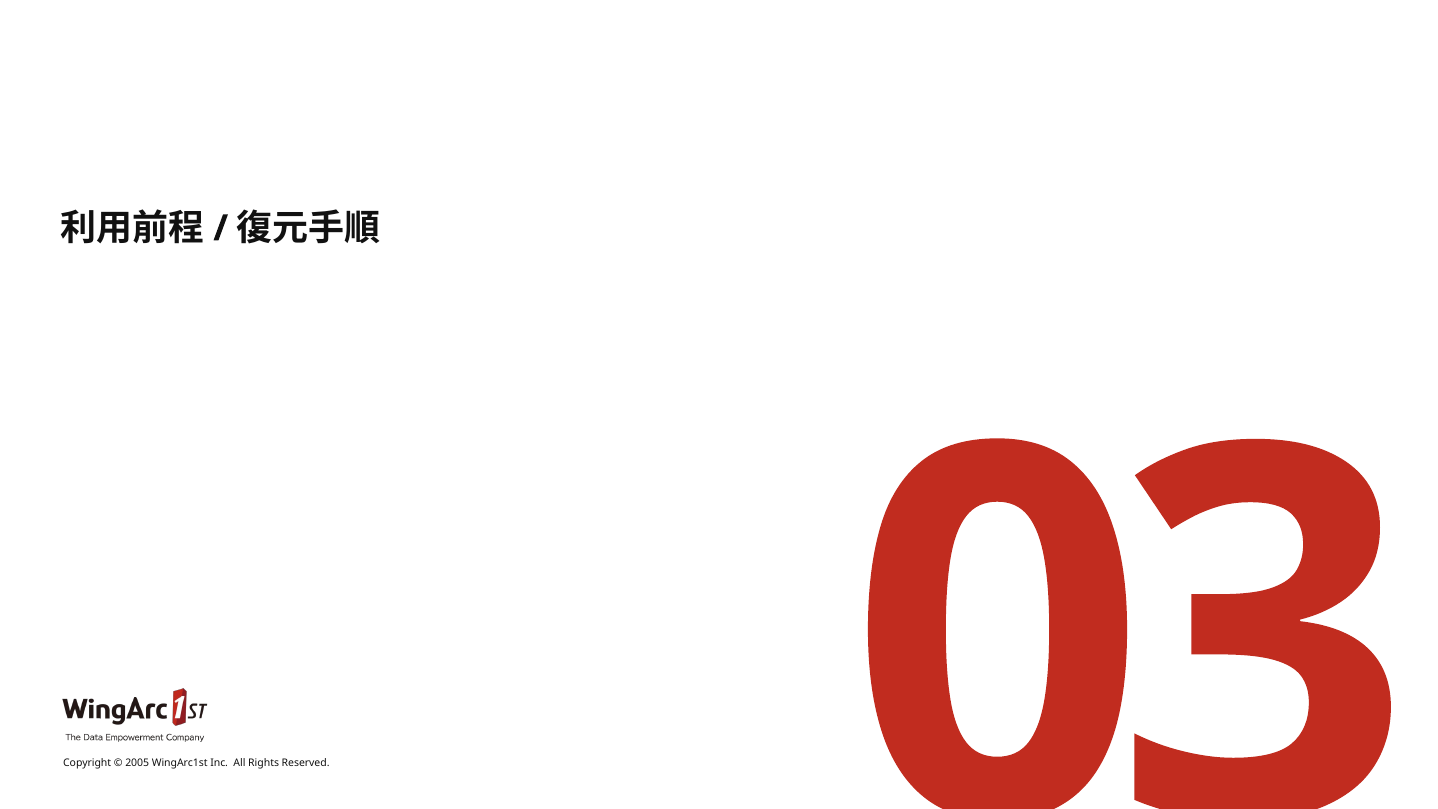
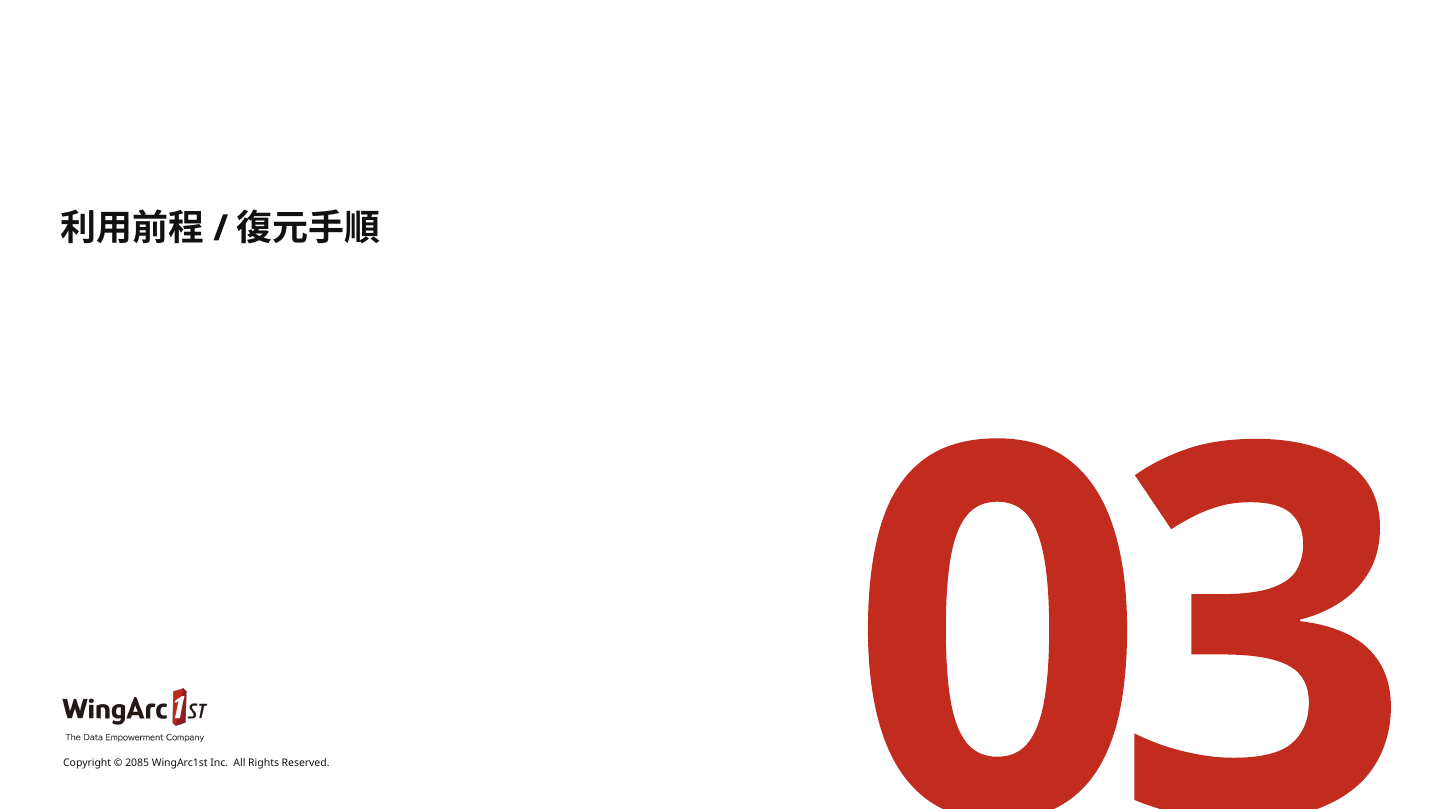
2005: 2005 -> 2085
